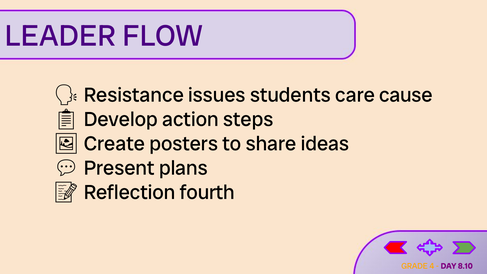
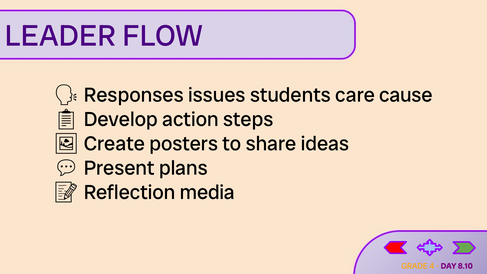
Resistance: Resistance -> Responses
fourth: fourth -> media
